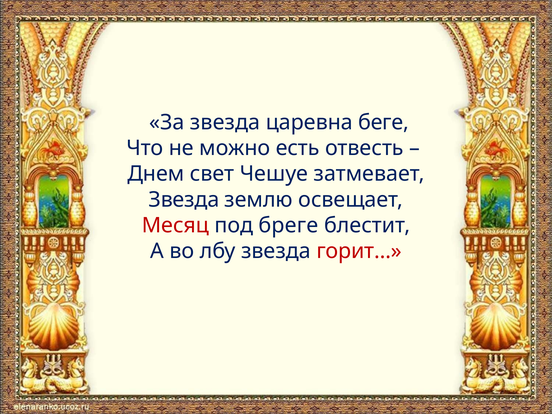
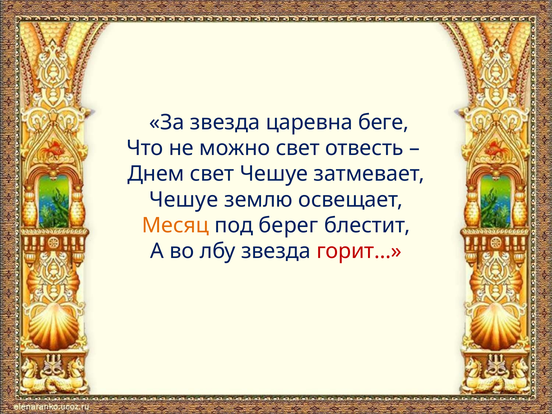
можно есть: есть -> свет
Звезда at (184, 200): Звезда -> Чешуе
Месяц colour: red -> orange
бреге: бреге -> берег
